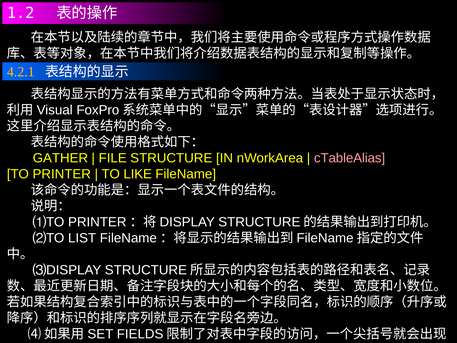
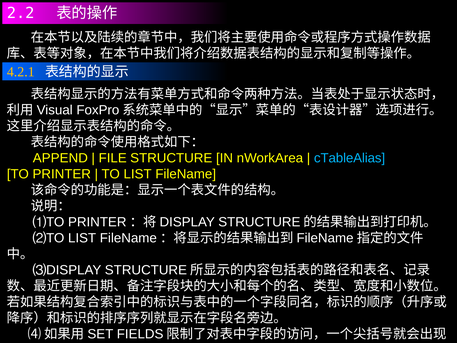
1.2: 1.2 -> 2.2
GATHER: GATHER -> APPEND
cTableAlias colour: pink -> light blue
TO LIKE: LIKE -> LIST
